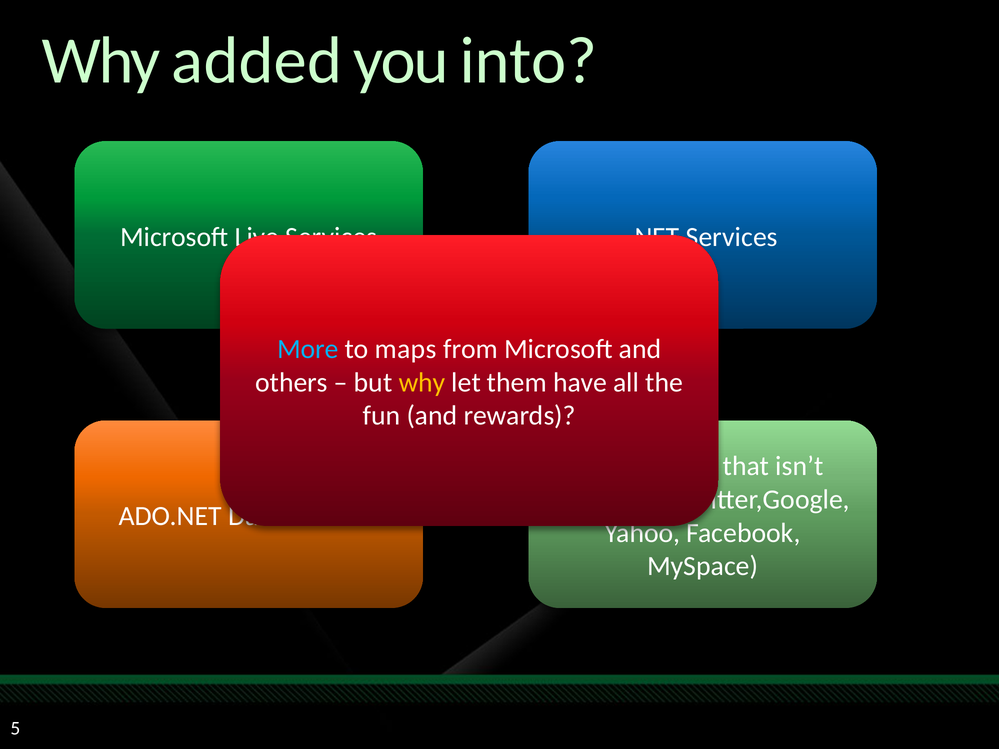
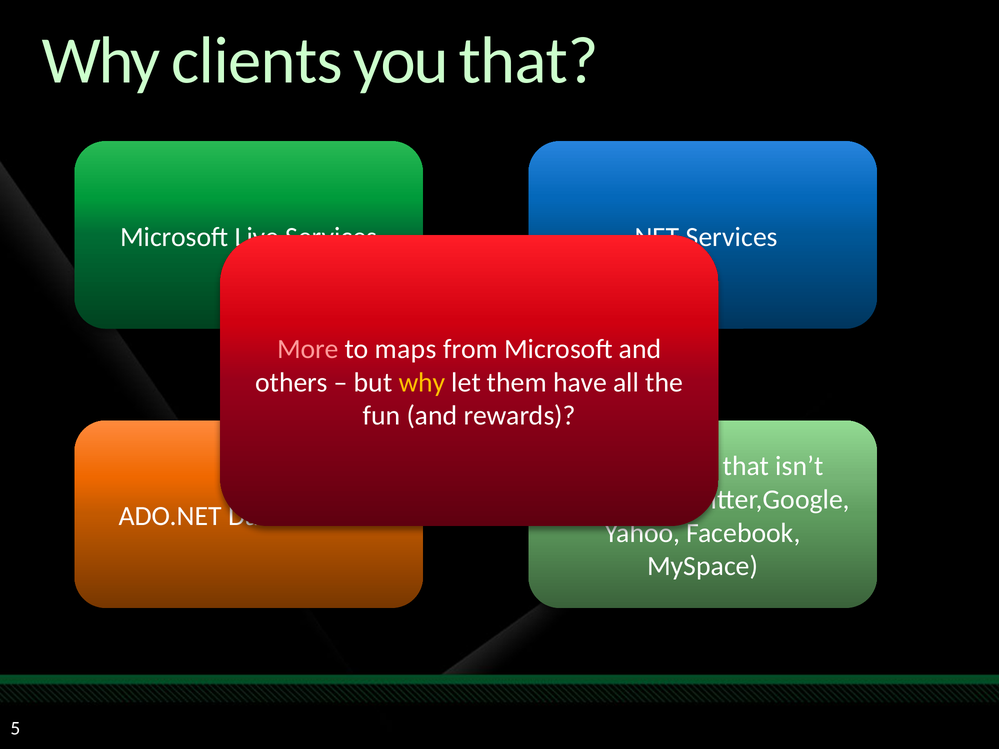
added: added -> clients
you into: into -> that
More colour: light blue -> pink
